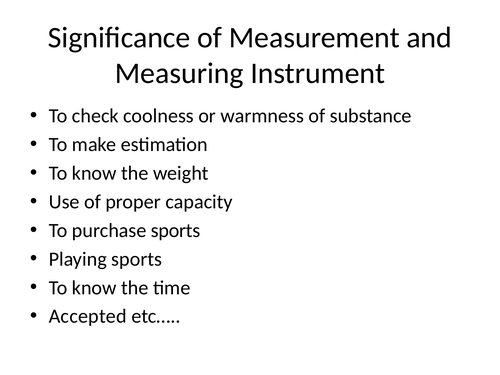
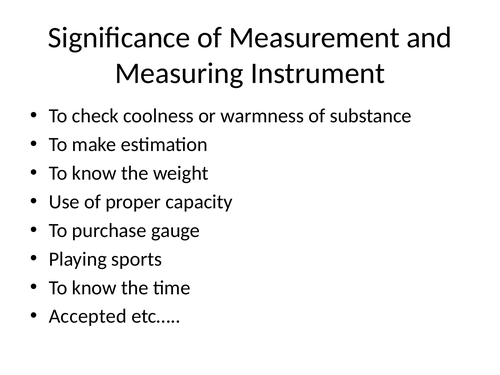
purchase sports: sports -> gauge
